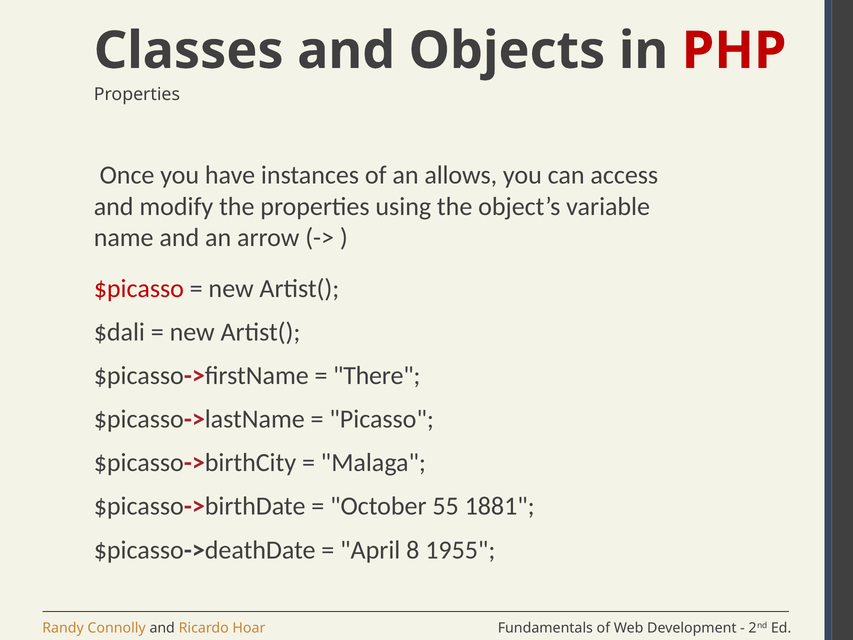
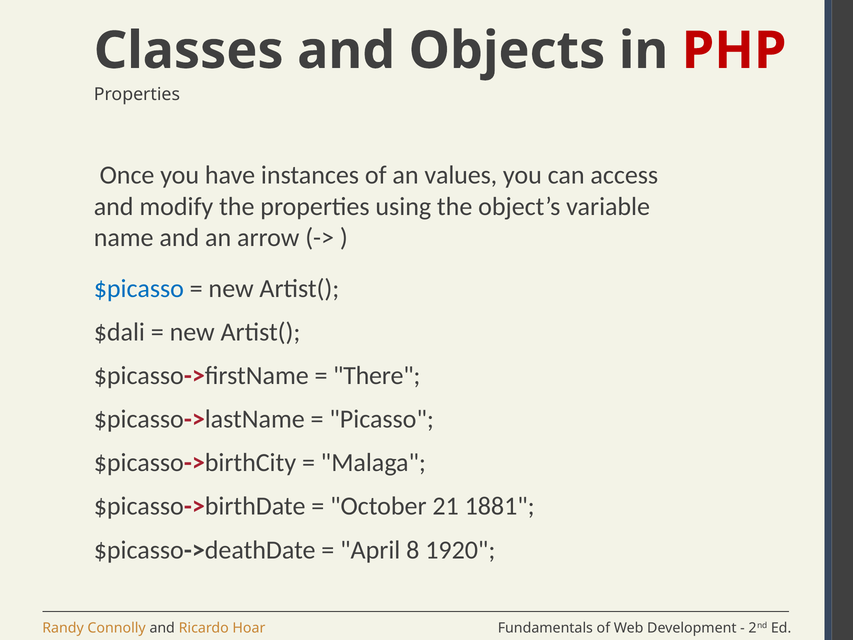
allows: allows -> values
$picasso colour: red -> blue
55: 55 -> 21
1955: 1955 -> 1920
